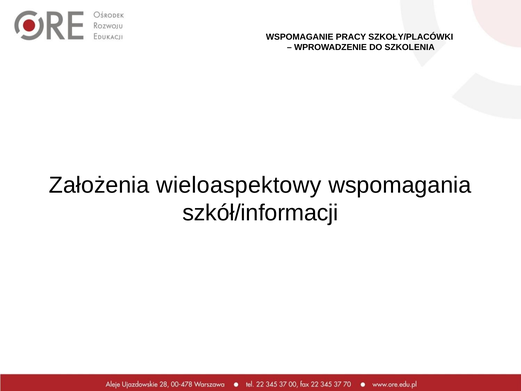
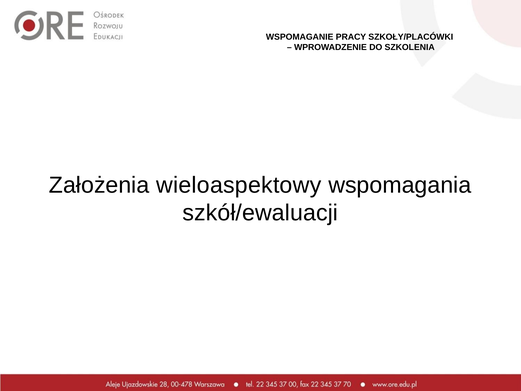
szkół/informacji: szkół/informacji -> szkół/ewaluacji
